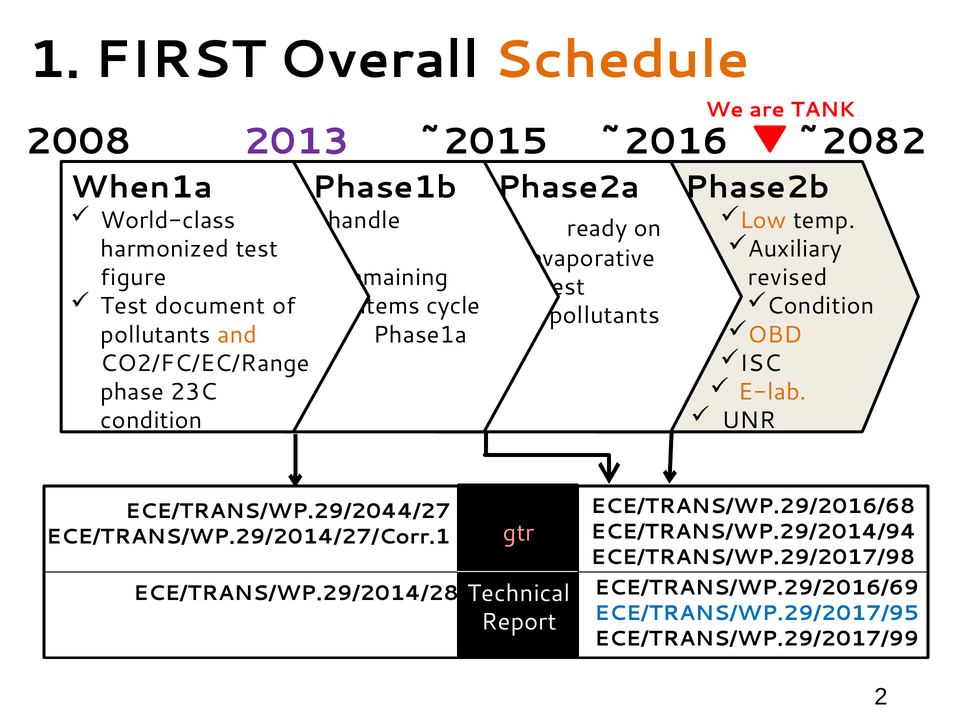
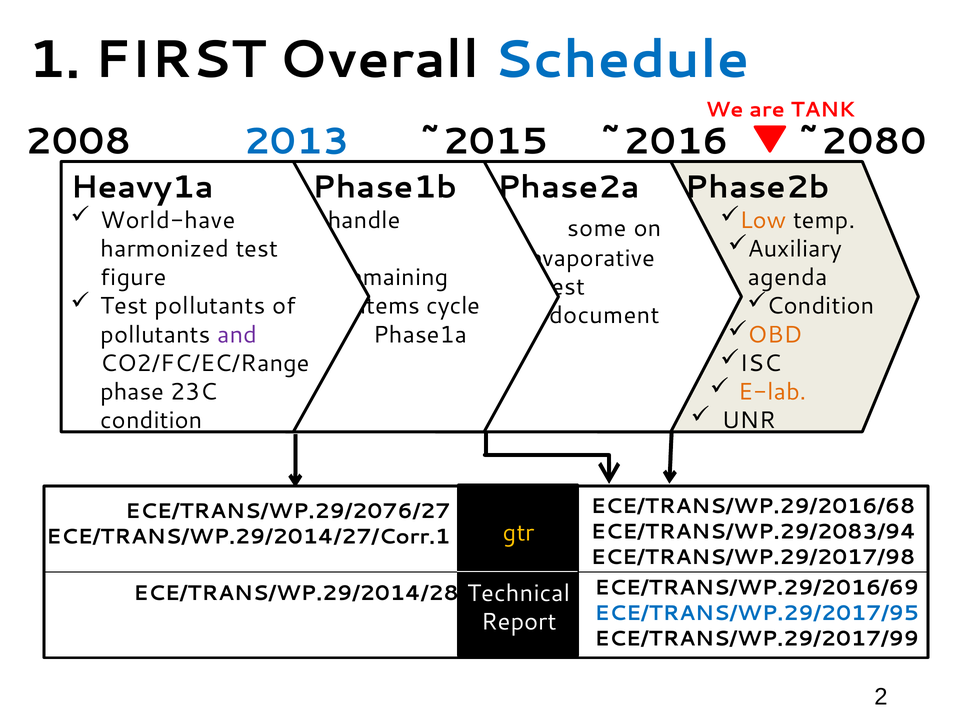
Schedule colour: orange -> blue
2013 colour: purple -> blue
~2082: ~2082 -> ~2080
When1a: When1a -> Heavy1a
World-class: World-class -> World-have
ready: ready -> some
revised: revised -> agenda
Test document: document -> pollutants
pollutants at (605, 316): pollutants -> document
and colour: orange -> purple
ECE/TRANS/WP.29/2044/27: ECE/TRANS/WP.29/2044/27 -> ECE/TRANS/WP.29/2076/27
ECE/TRANS/WP.29/2014/94: ECE/TRANS/WP.29/2014/94 -> ECE/TRANS/WP.29/2083/94
gtr colour: pink -> yellow
